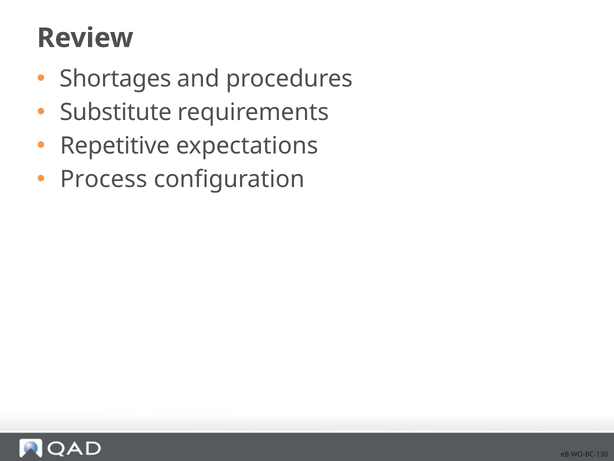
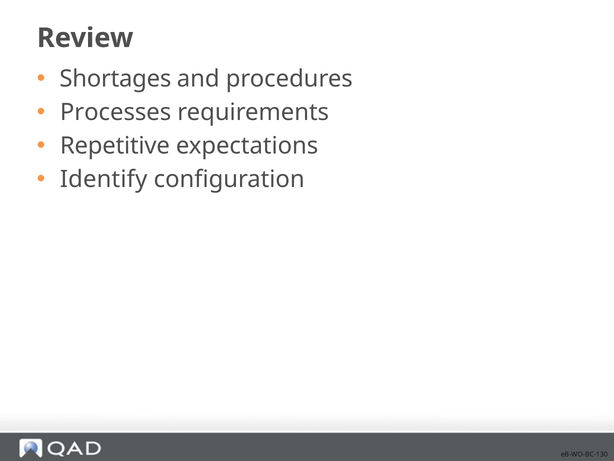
Substitute: Substitute -> Processes
Process: Process -> Identify
